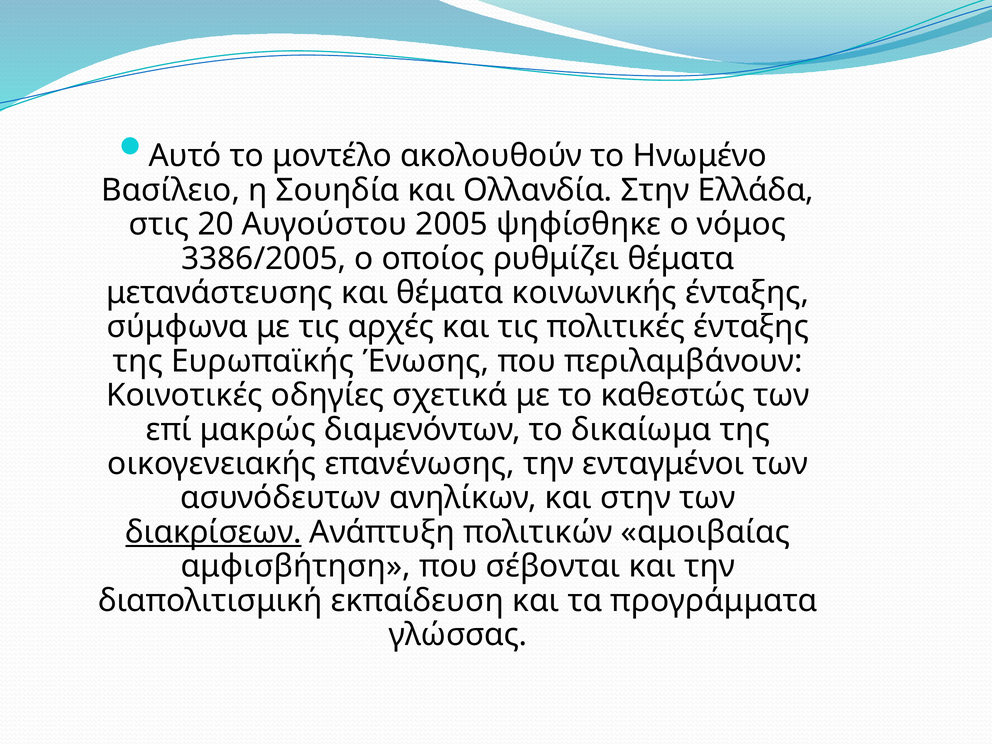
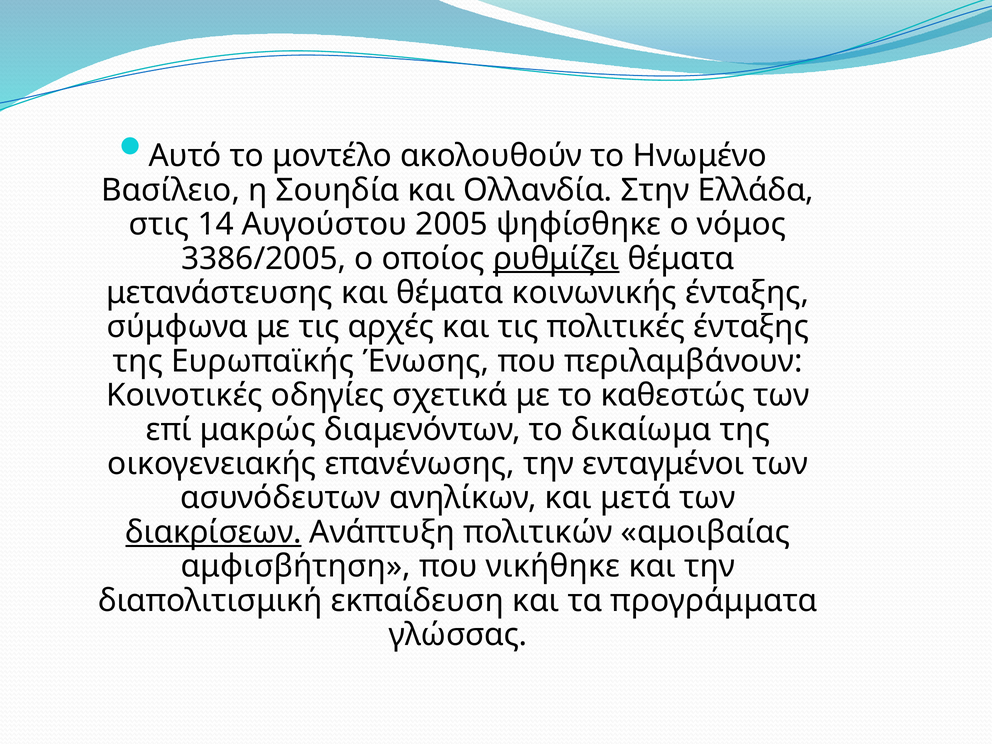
20: 20 -> 14
ρυθμίζει underline: none -> present
και στην: στην -> μετά
σέβονται: σέβονται -> νικήθηκε
